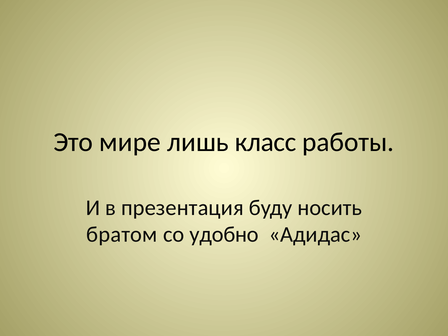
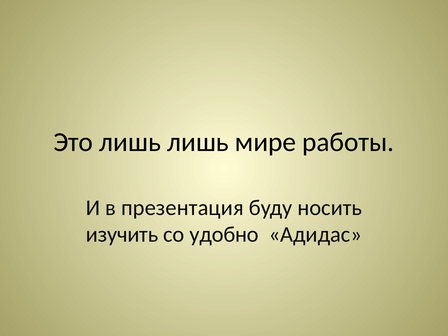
Это мире: мире -> лишь
класс: класс -> мире
братом: братом -> изучить
